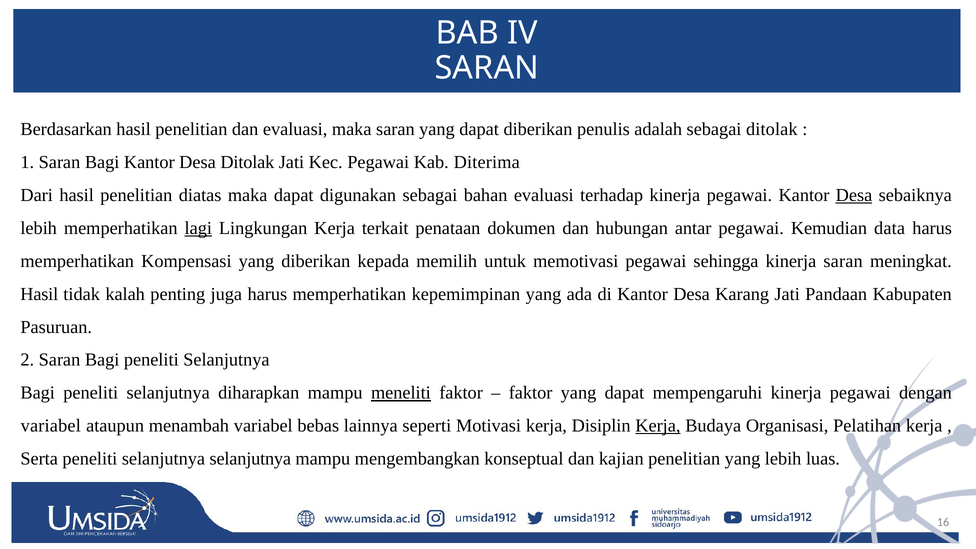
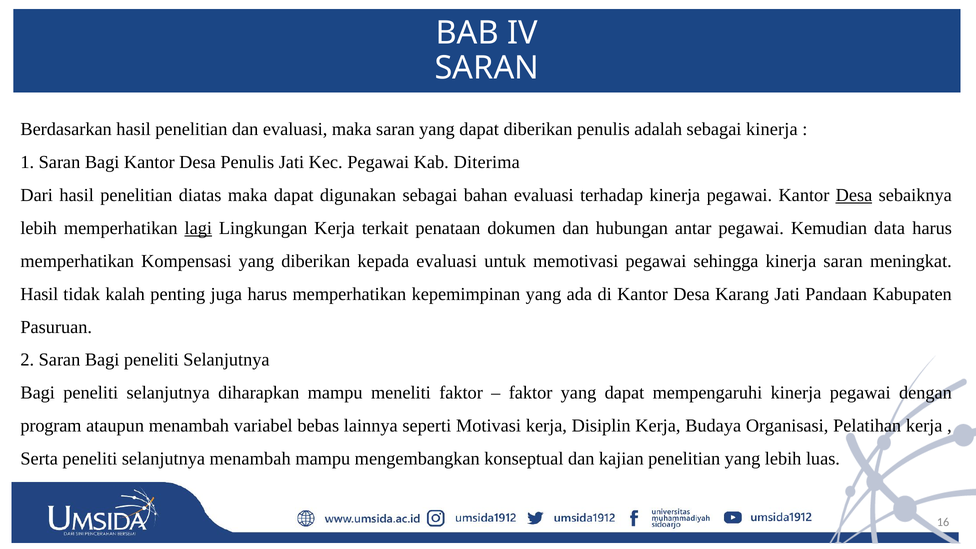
sebagai ditolak: ditolak -> kinerja
Desa Ditolak: Ditolak -> Penulis
kepada memilih: memilih -> evaluasi
meneliti underline: present -> none
variabel at (51, 426): variabel -> program
Kerja at (658, 426) underline: present -> none
selanjutnya selanjutnya: selanjutnya -> menambah
